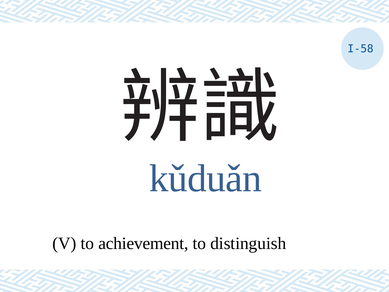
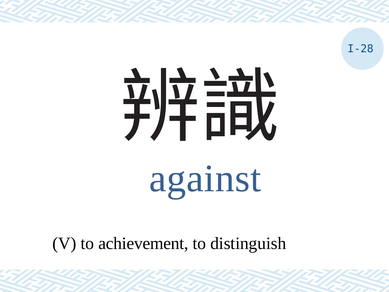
I-58: I-58 -> I-28
kǔduǎn: kǔduǎn -> against
